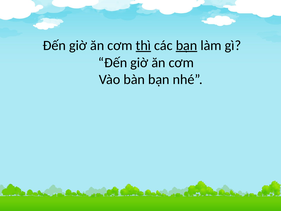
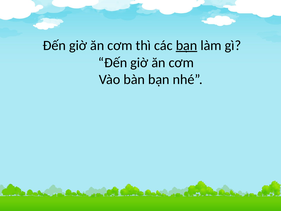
thì underline: present -> none
